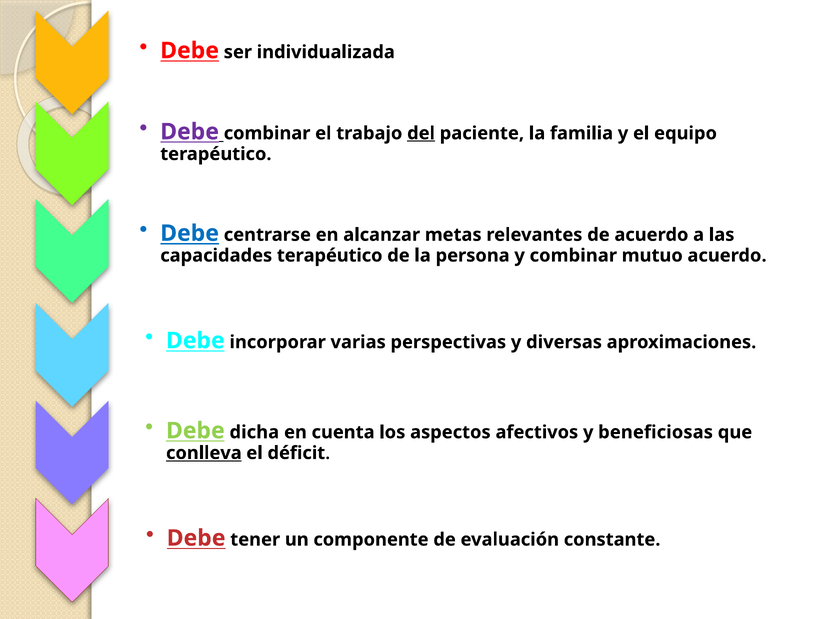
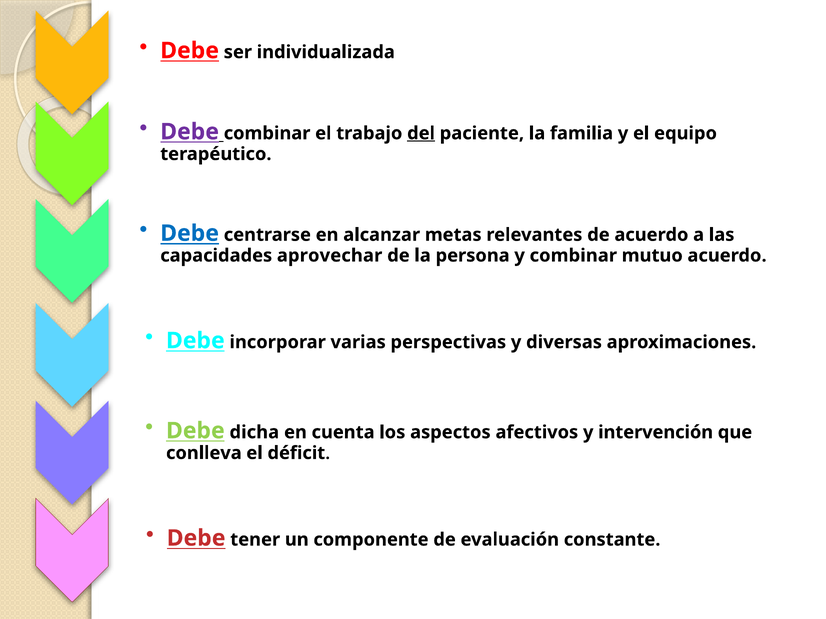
capacidades terapéutico: terapéutico -> aprovechar
beneficiosas: beneficiosas -> intervención
conlleva underline: present -> none
